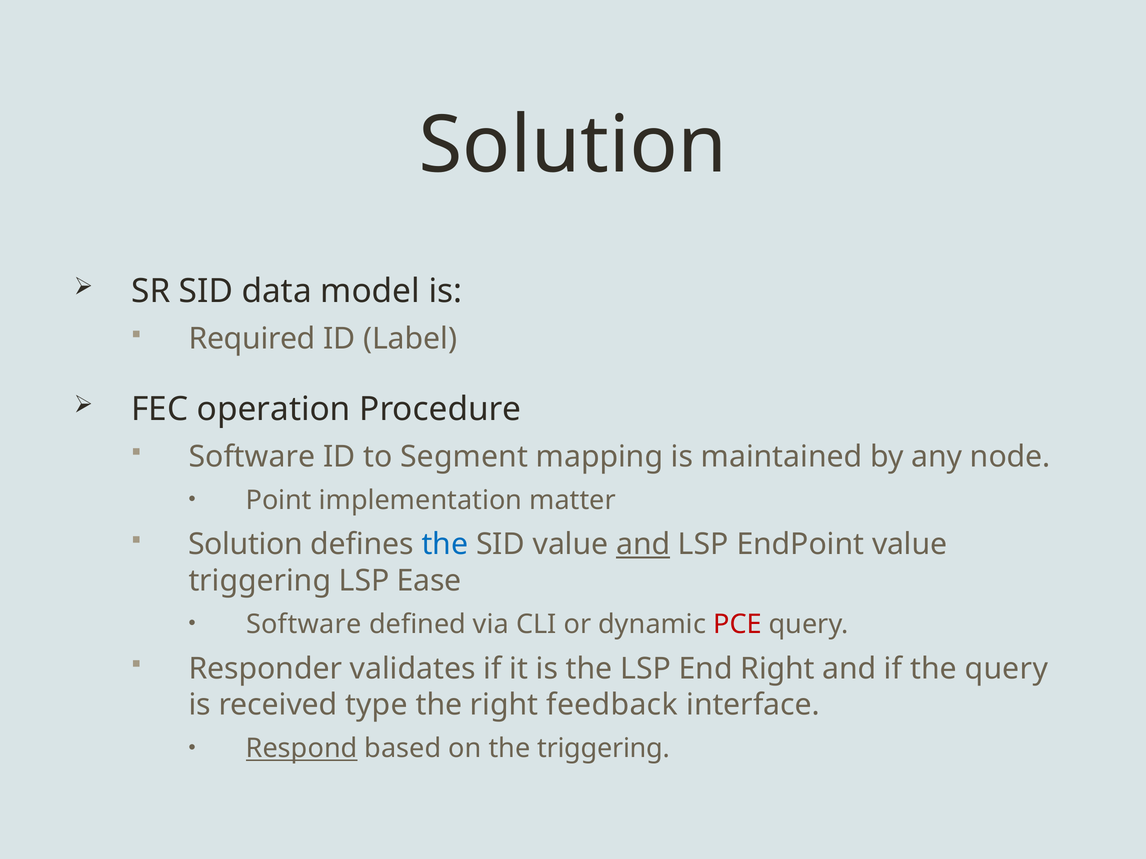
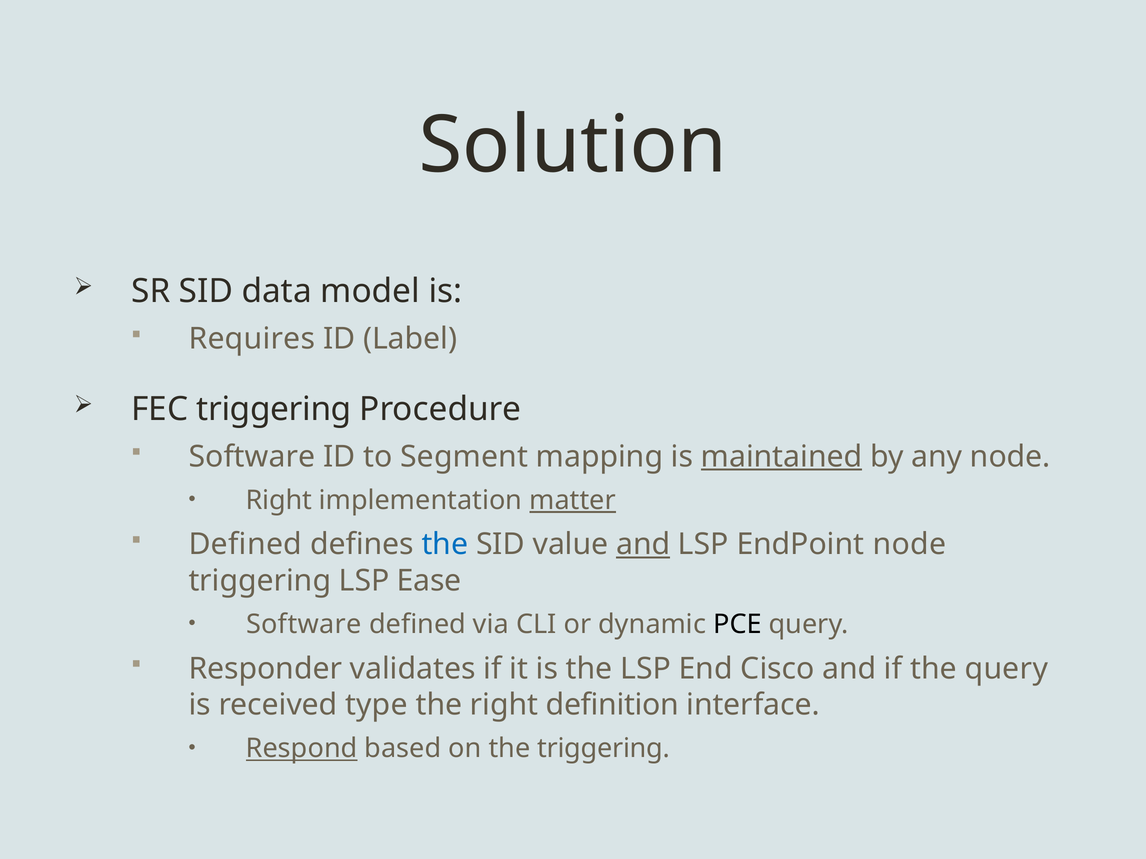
Required: Required -> Requires
FEC operation: operation -> triggering
maintained underline: none -> present
Point at (279, 501): Point -> Right
matter underline: none -> present
Solution at (246, 545): Solution -> Defined
EndPoint value: value -> node
PCE colour: red -> black
End Right: Right -> Cisco
feedback: feedback -> definition
